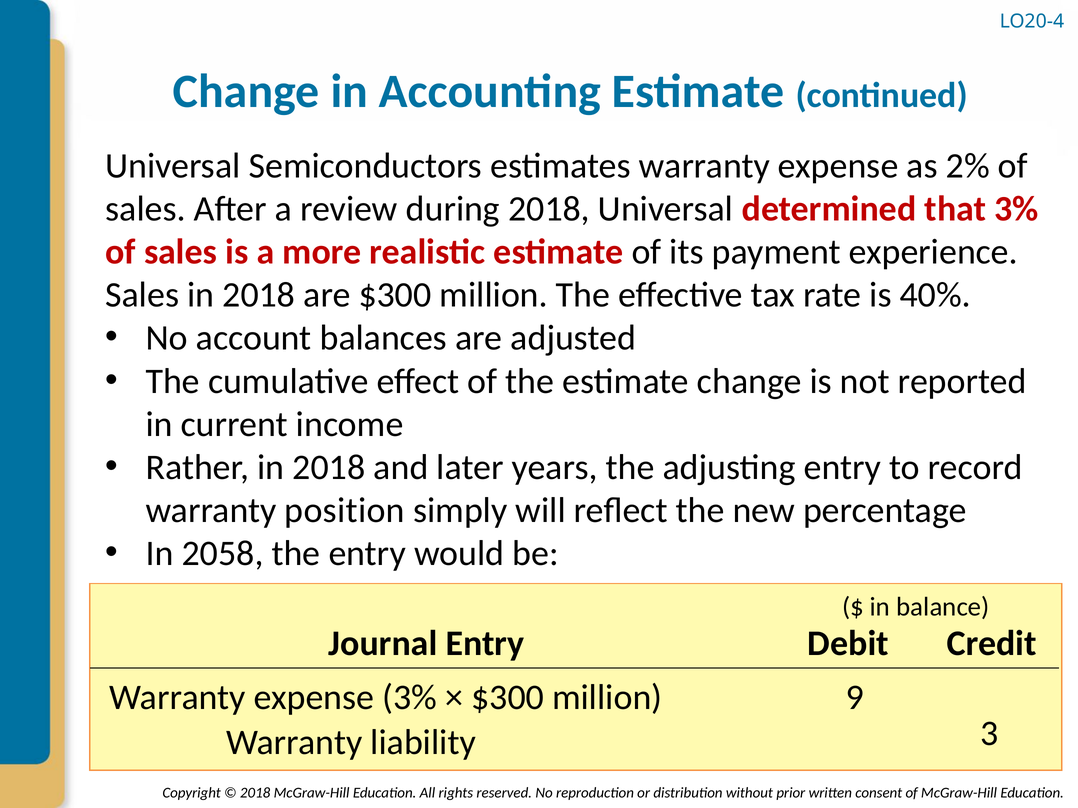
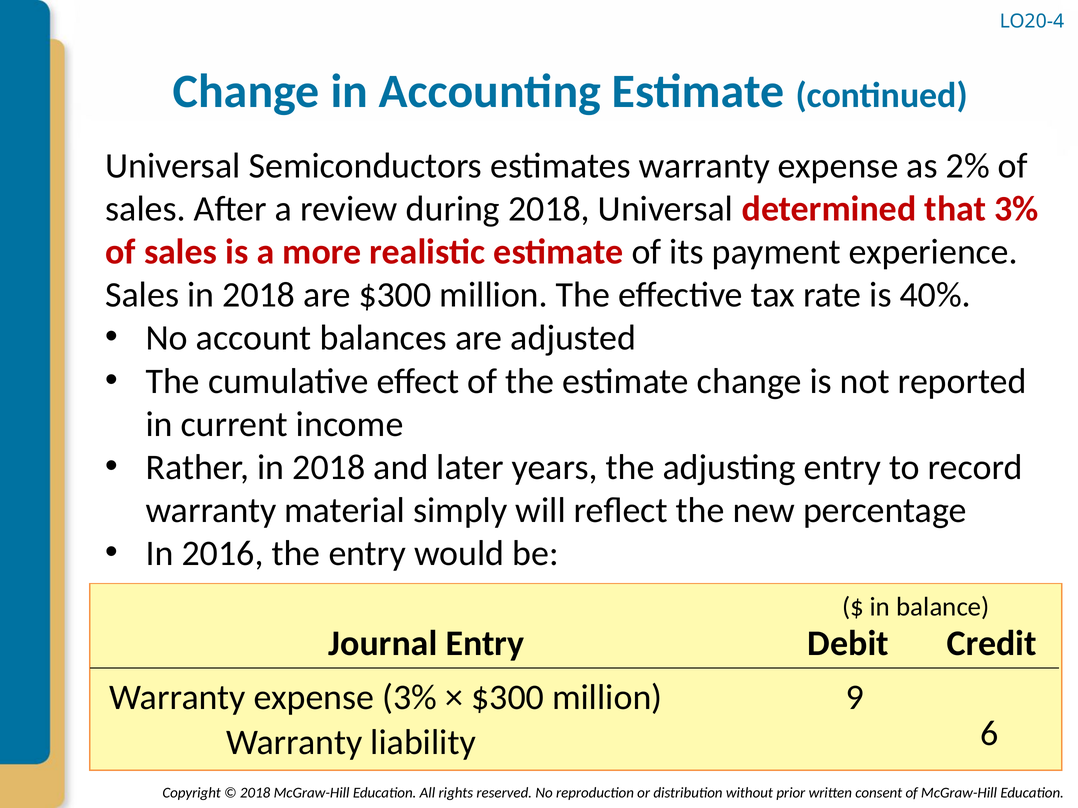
position: position -> material
2058: 2058 -> 2016
3: 3 -> 6
